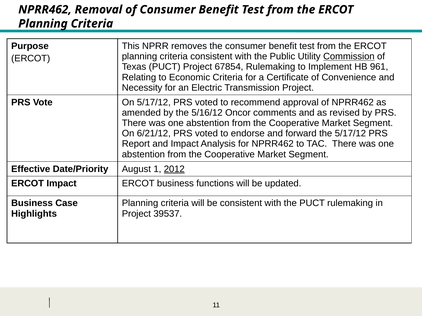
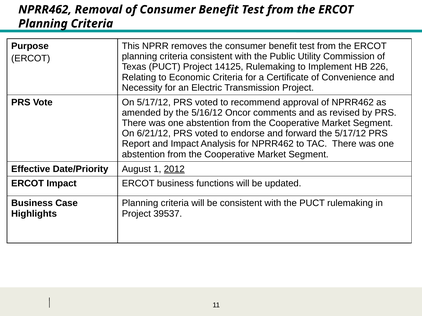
Commission underline: present -> none
67854: 67854 -> 14125
961: 961 -> 226
